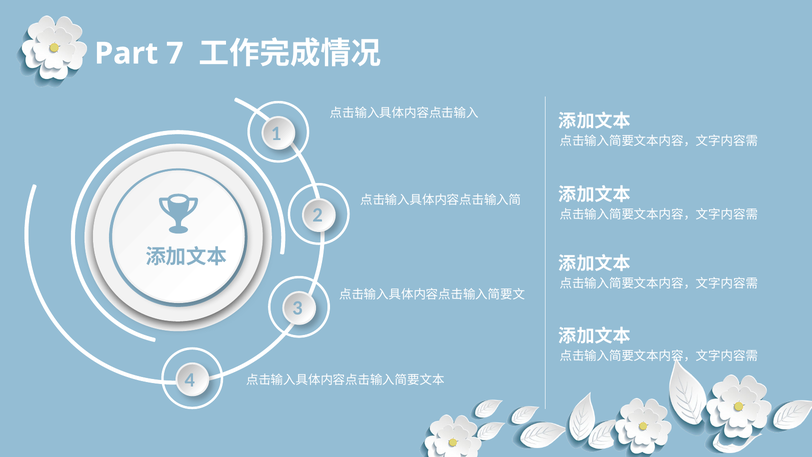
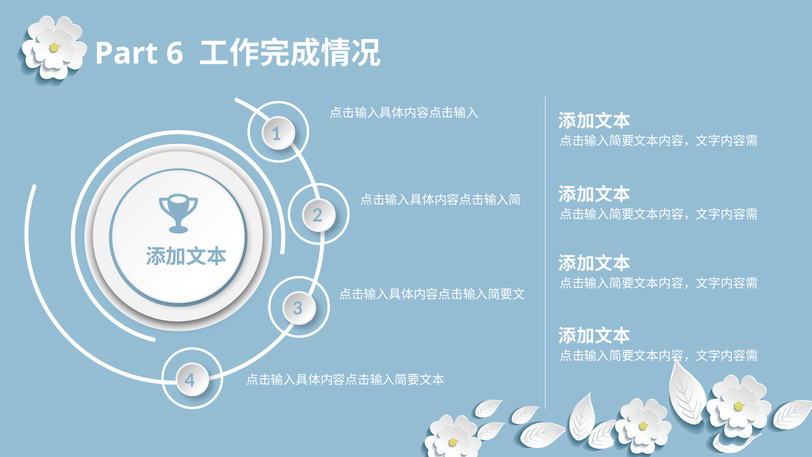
7: 7 -> 6
